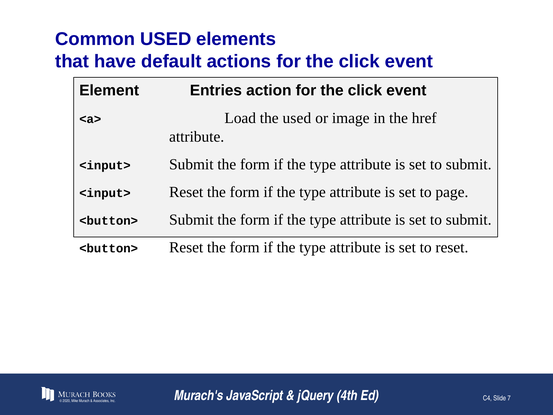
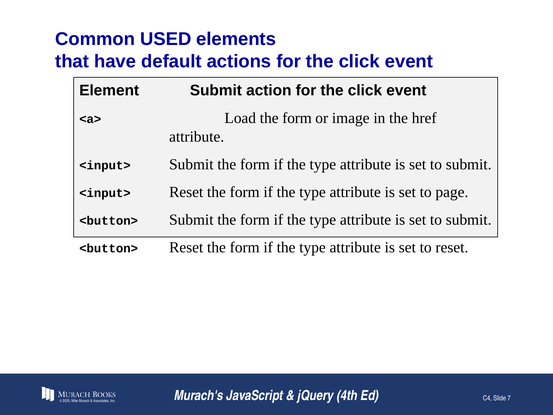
Element Entries: Entries -> Submit
Load the used: used -> form
